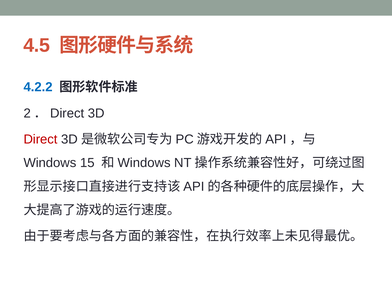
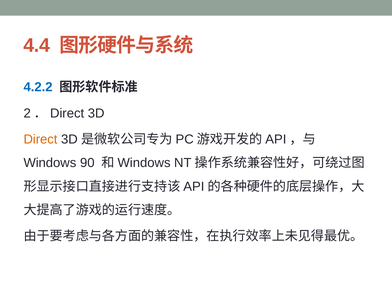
4.5: 4.5 -> 4.4
Direct colour: red -> orange
15: 15 -> 90
